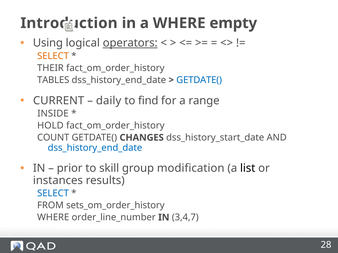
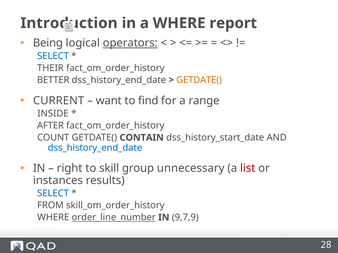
empty: empty -> report
Using: Using -> Being
SELECT at (53, 56) colour: orange -> blue
TABLES: TABLES -> BETTER
GETDATE( at (199, 80) colour: blue -> orange
daily: daily -> want
HOLD: HOLD -> AFTER
CHANGES: CHANGES -> CONTAIN
prior: prior -> right
modification: modification -> unnecessary
list colour: black -> red
sets_om_order_history: sets_om_order_history -> skill_om_order_history
order_line_number underline: none -> present
3,4,7: 3,4,7 -> 9,7,9
